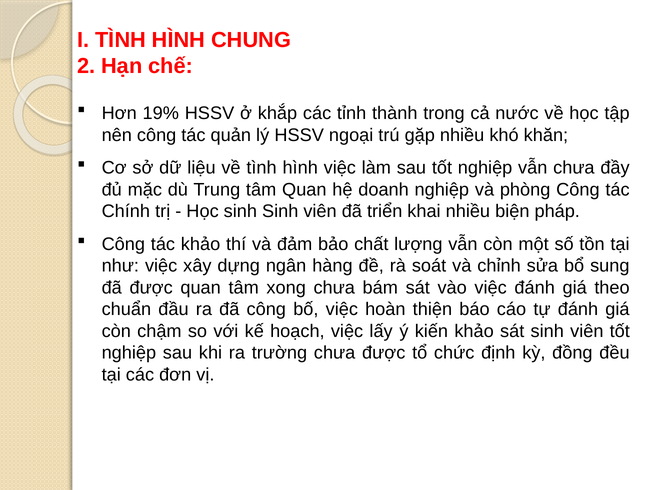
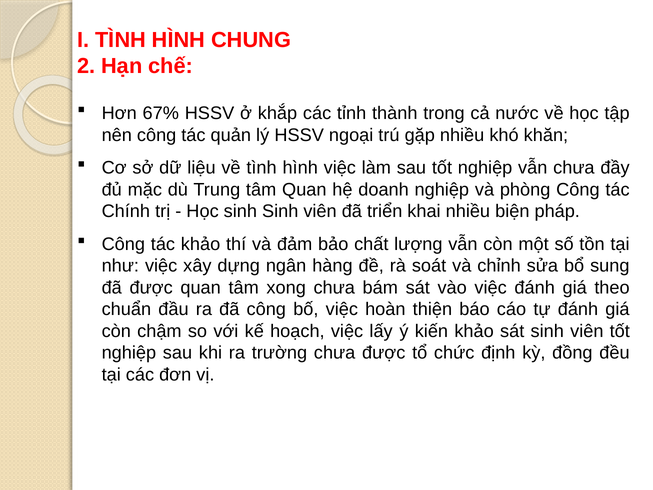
19%: 19% -> 67%
